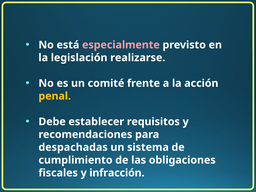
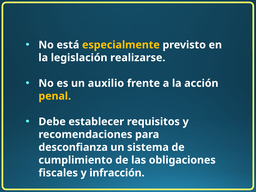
especialmente colour: pink -> yellow
comité: comité -> auxilio
despachadas: despachadas -> desconfianza
